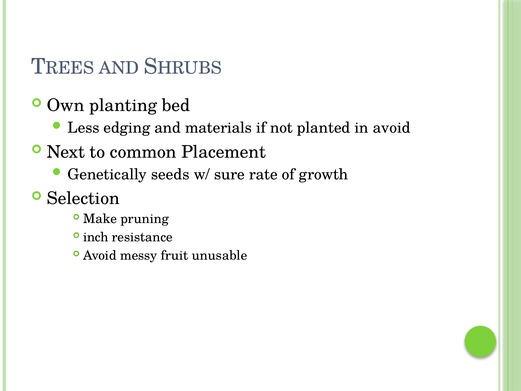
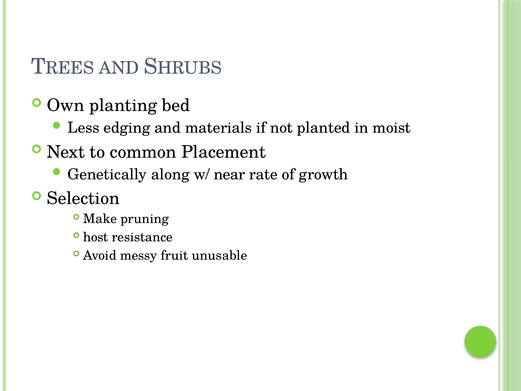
in avoid: avoid -> moist
seeds: seeds -> along
sure: sure -> near
inch: inch -> host
